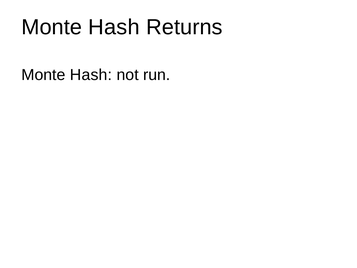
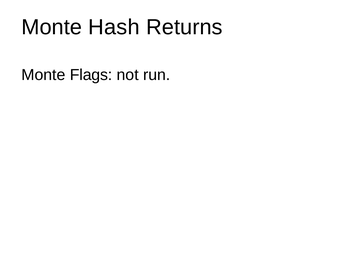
Hash at (91, 75): Hash -> Flags
